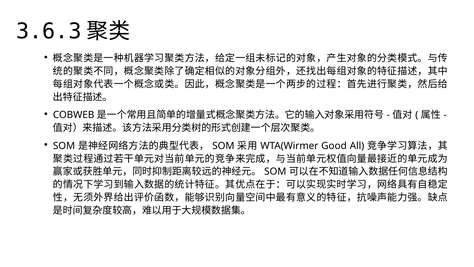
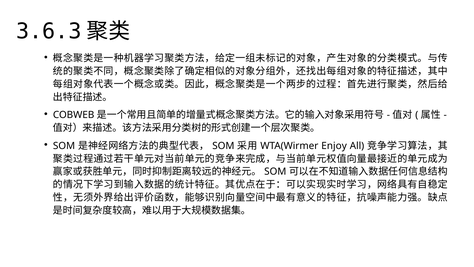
Good: Good -> Enjoy
